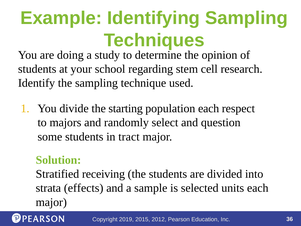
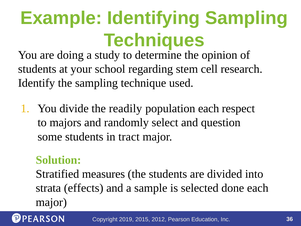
starting: starting -> readily
receiving: receiving -> measures
units: units -> done
